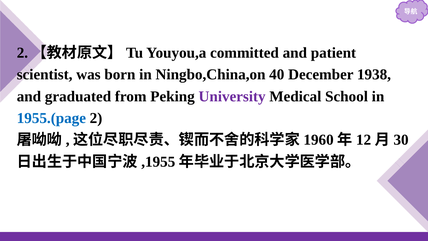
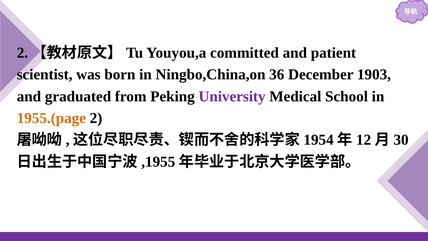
40: 40 -> 36
1938: 1938 -> 1903
1955.(page colour: blue -> orange
1960: 1960 -> 1954
